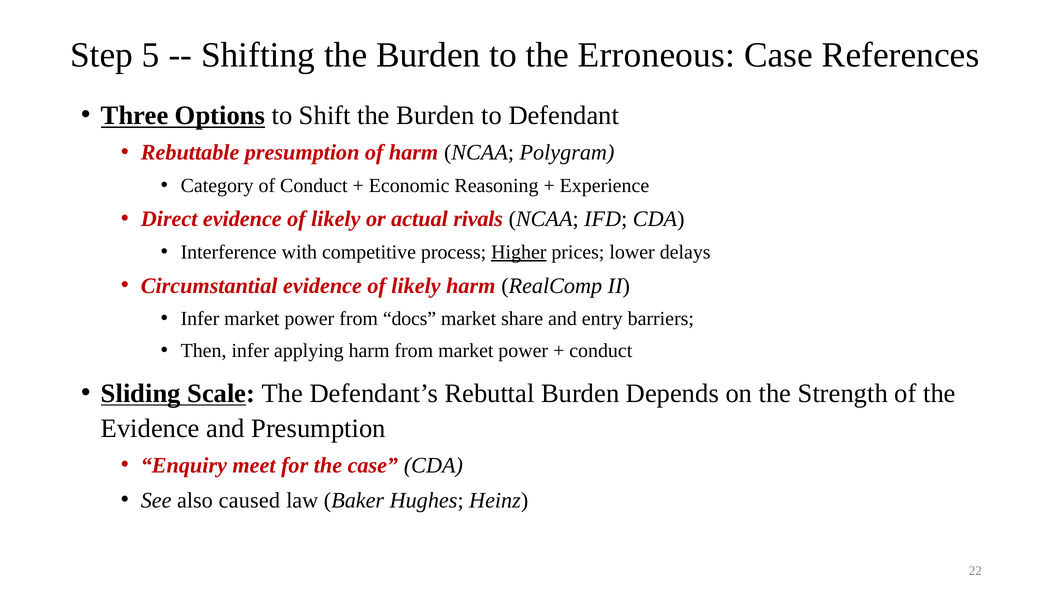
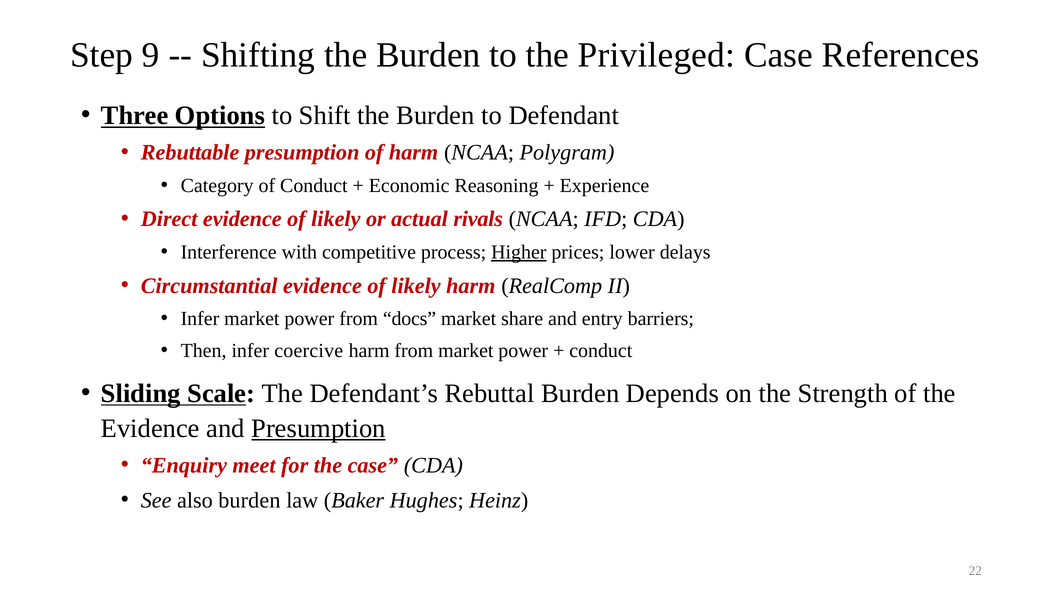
5: 5 -> 9
Erroneous: Erroneous -> Privileged
applying: applying -> coercive
Presumption at (318, 428) underline: none -> present
also caused: caused -> burden
